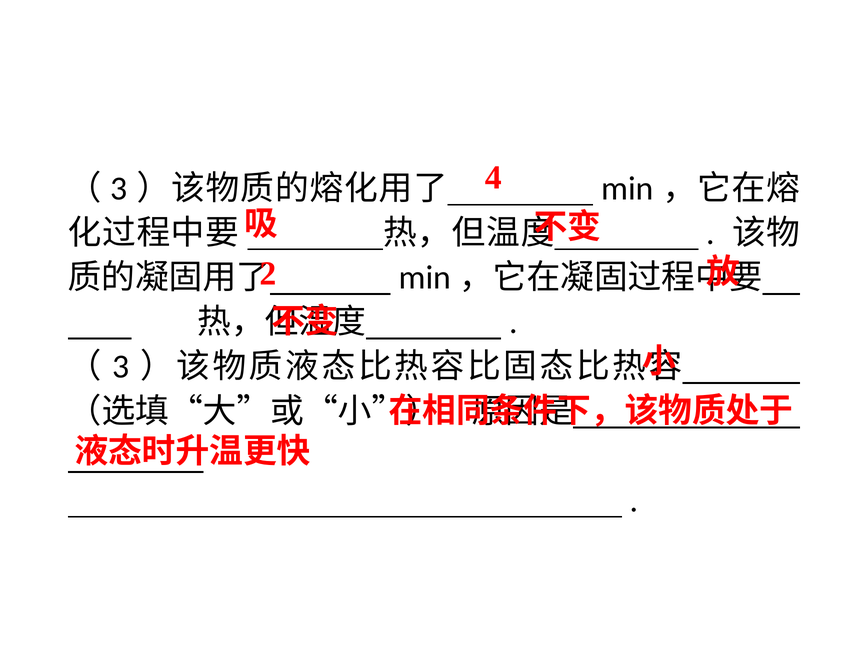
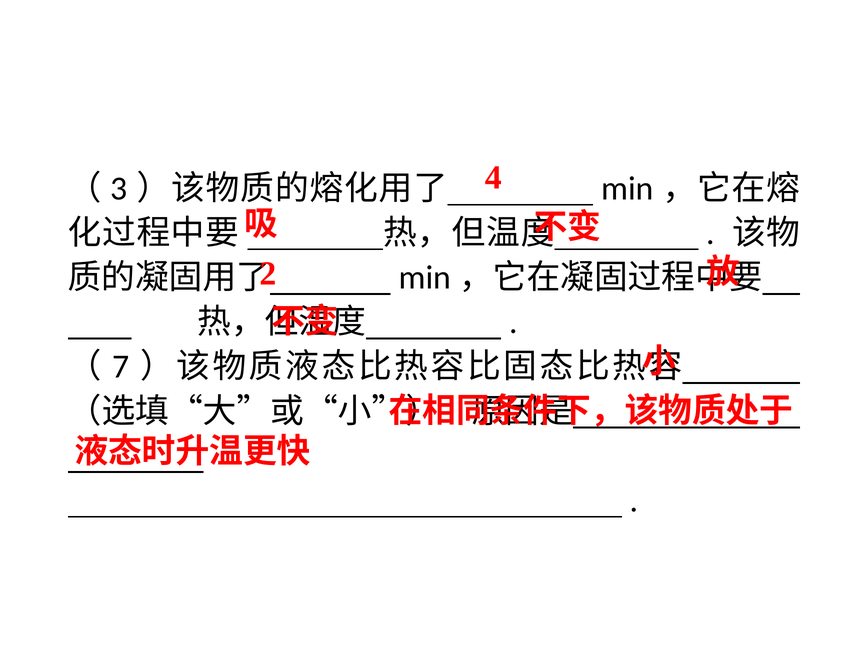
3 at (121, 367): 3 -> 7
